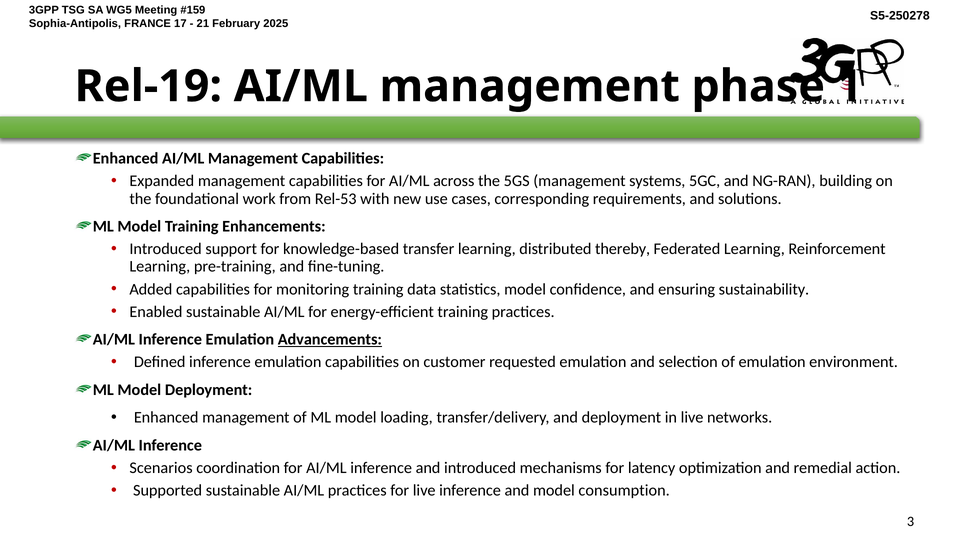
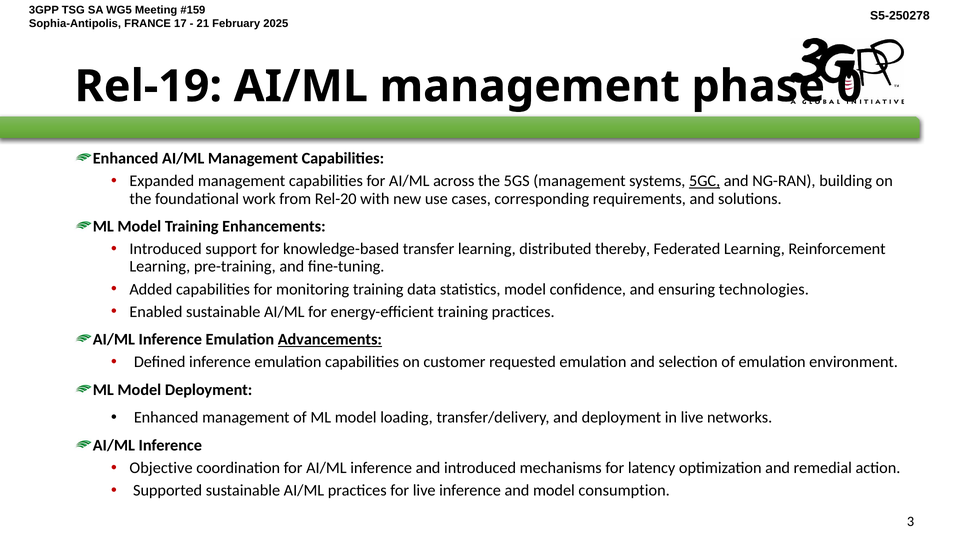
1: 1 -> 0
5GC underline: none -> present
from Rel-53: Rel-53 -> Rel-20
sustainability: sustainability -> technologies
Scenarios: Scenarios -> Objective
